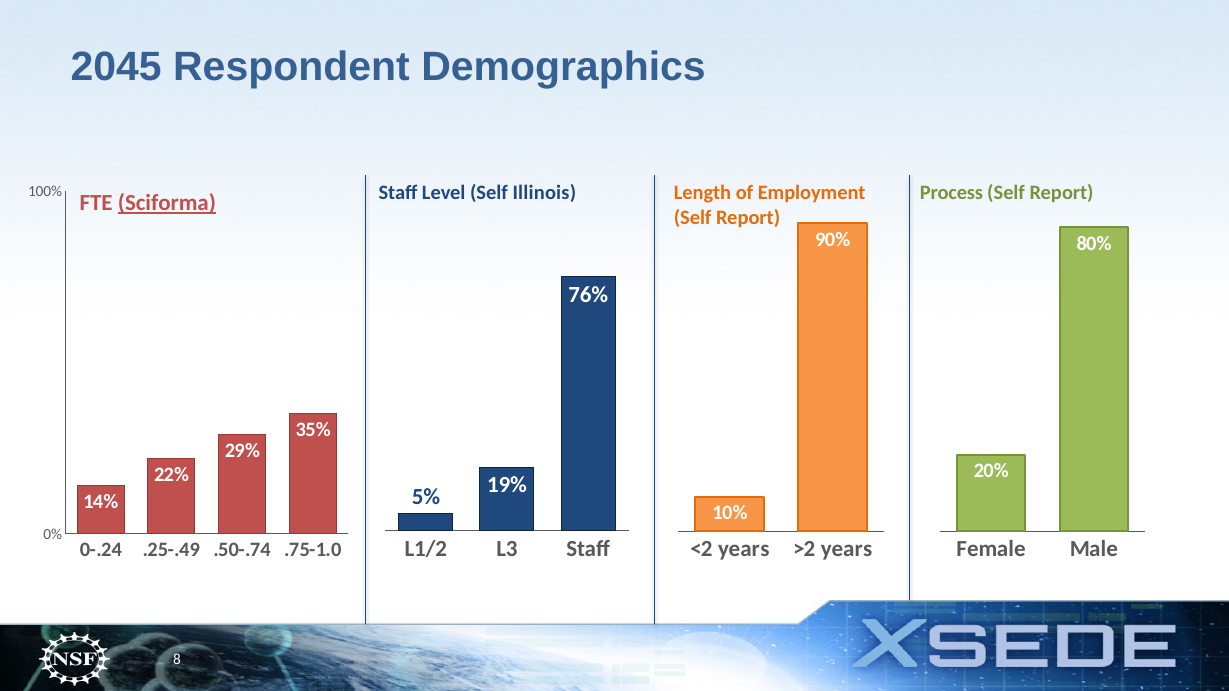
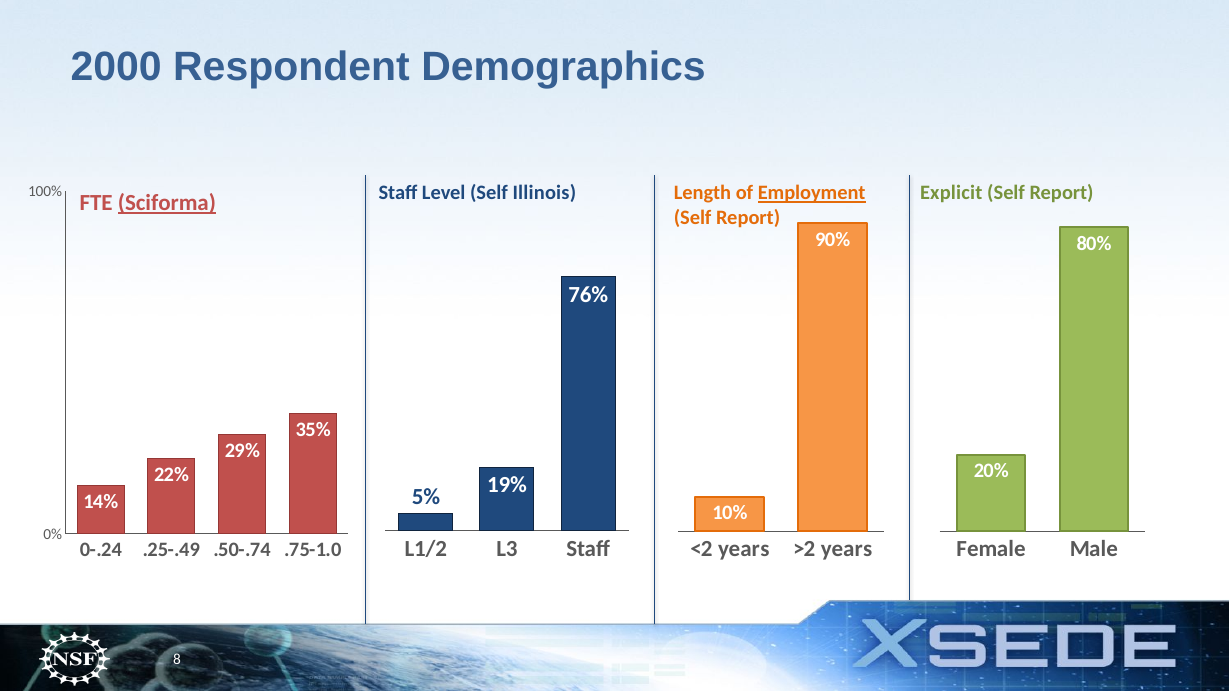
2045: 2045 -> 2000
Process: Process -> Explicit
Employment underline: none -> present
